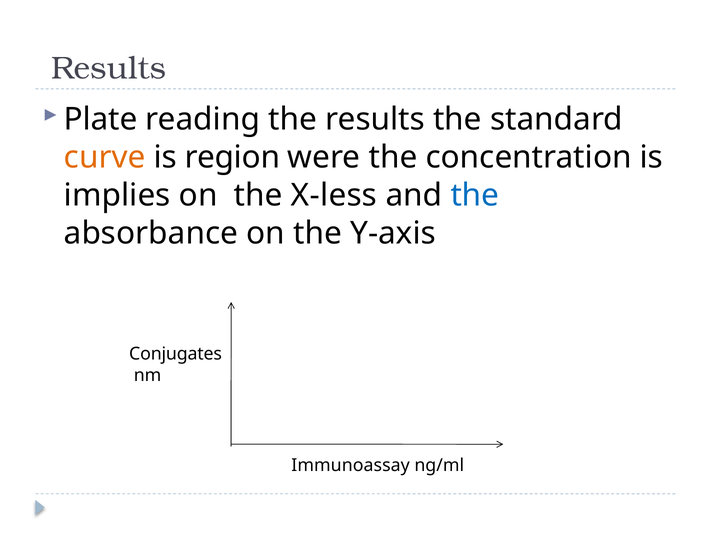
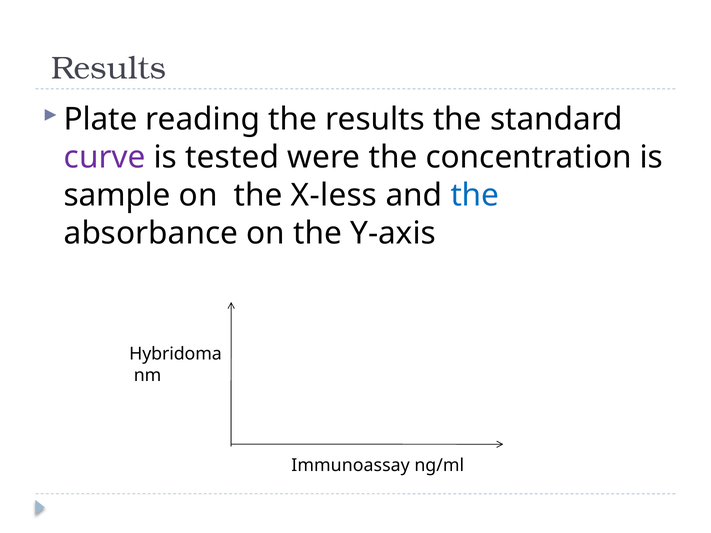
curve colour: orange -> purple
region: region -> tested
implies: implies -> sample
Conjugates: Conjugates -> Hybridoma
